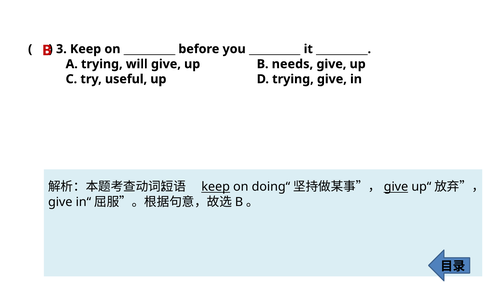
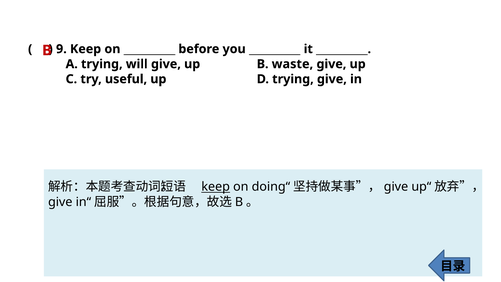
3: 3 -> 9
needs: needs -> waste
give at (396, 187) underline: present -> none
